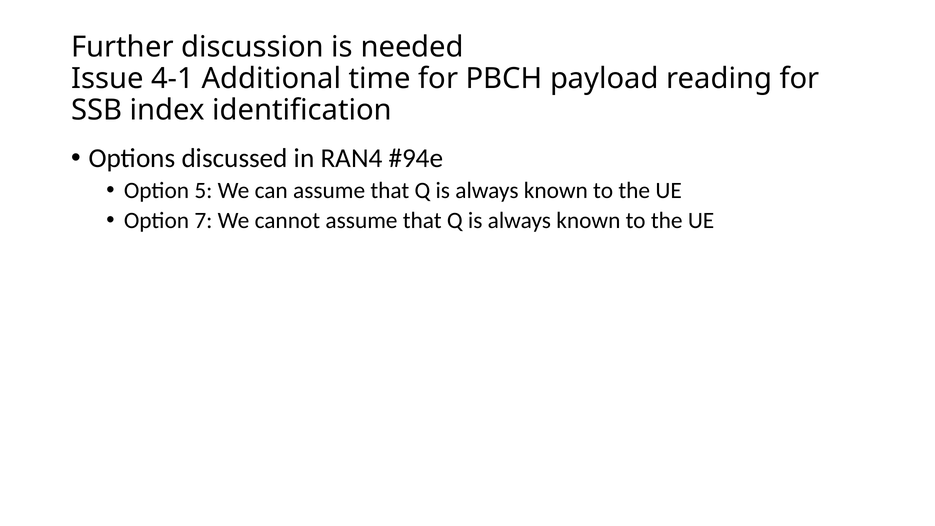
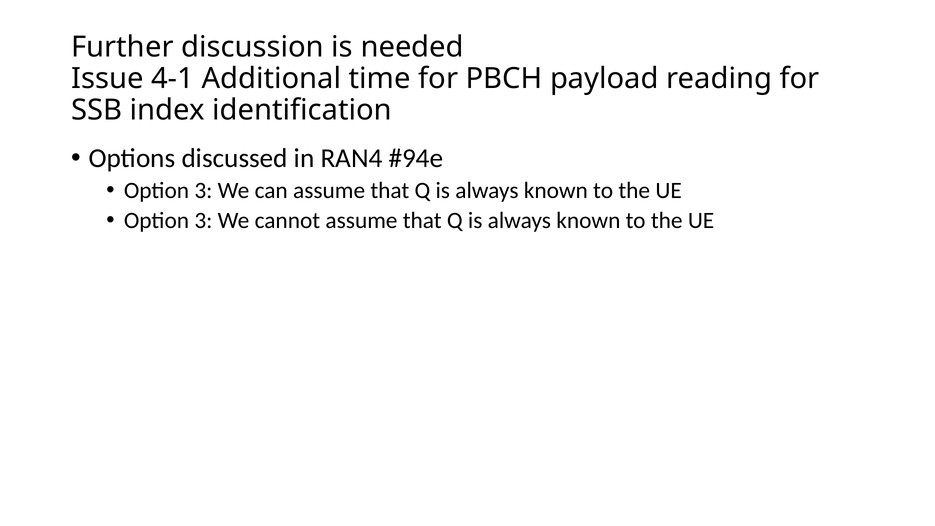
5 at (203, 190): 5 -> 3
7 at (203, 220): 7 -> 3
